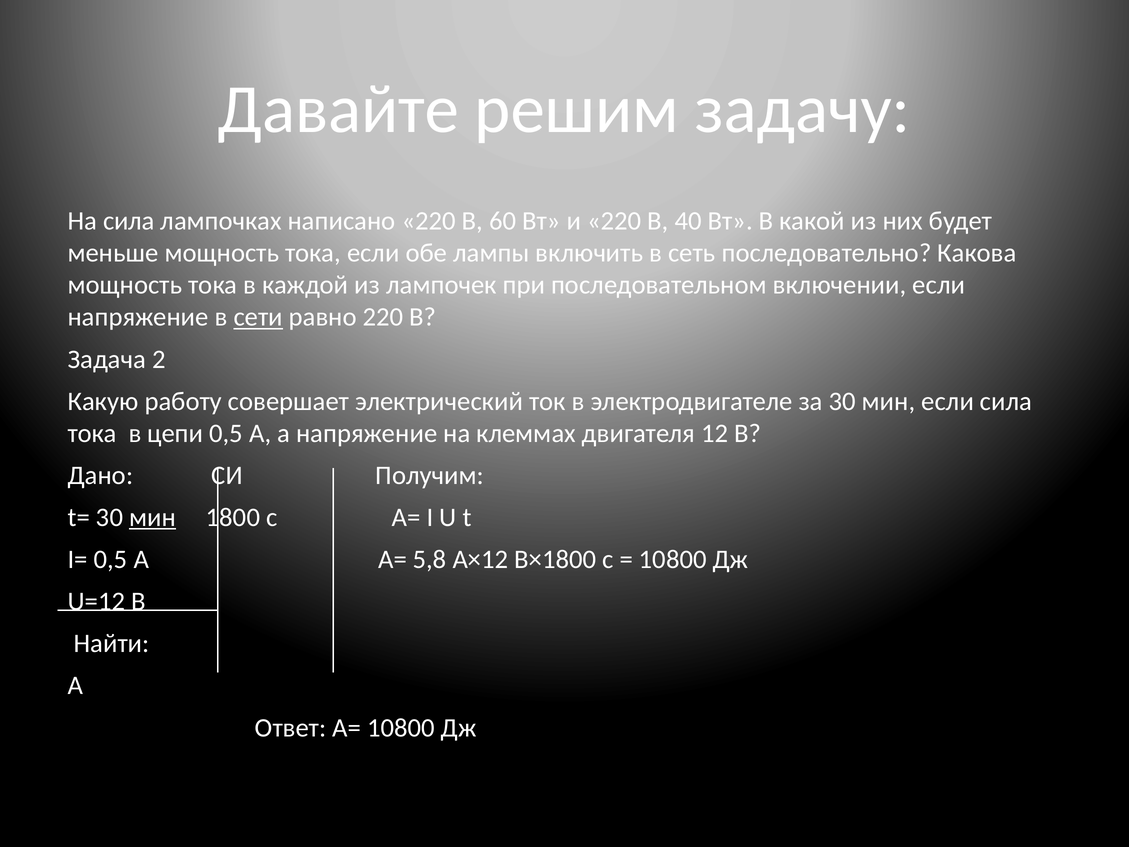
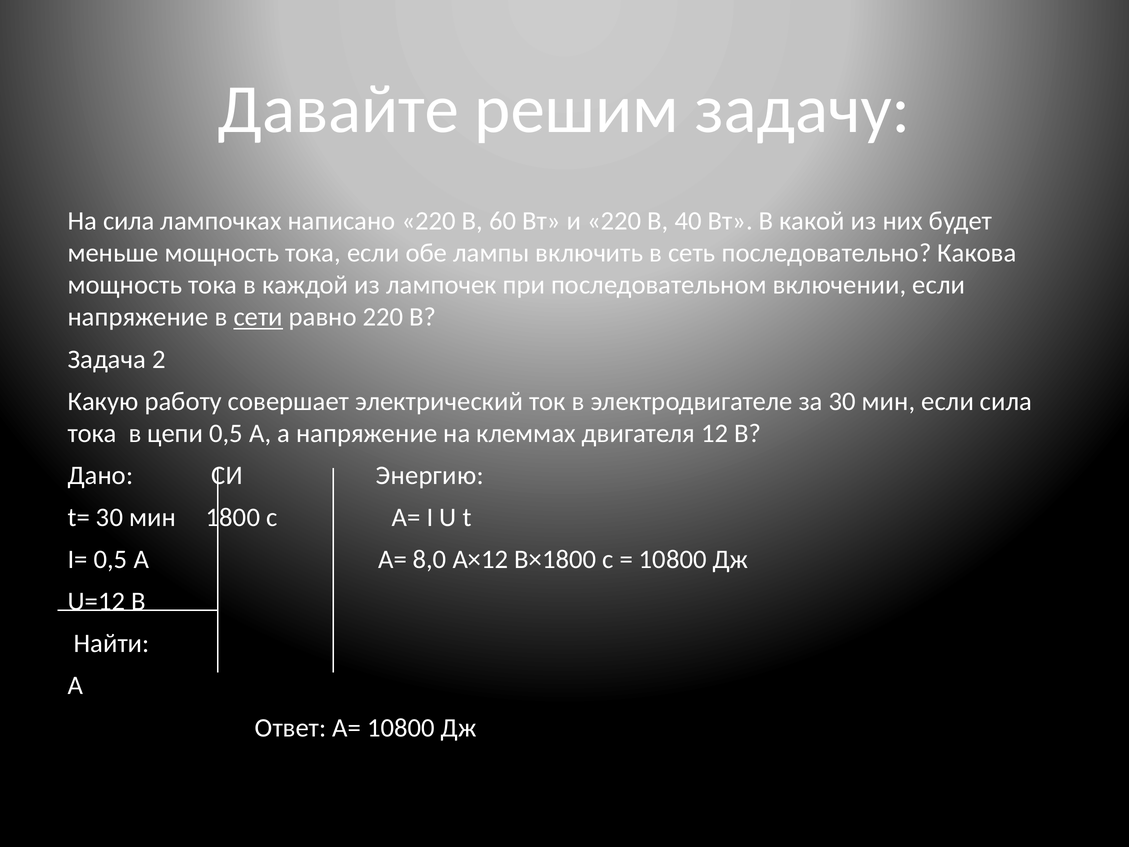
Получим: Получим -> Энергию
мин at (152, 517) underline: present -> none
5,8: 5,8 -> 8,0
